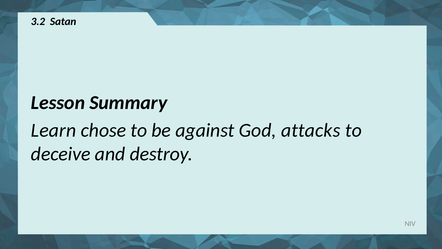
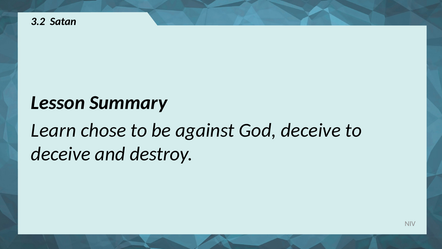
God attacks: attacks -> deceive
